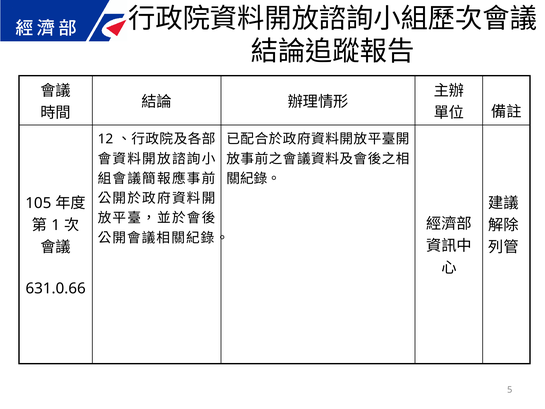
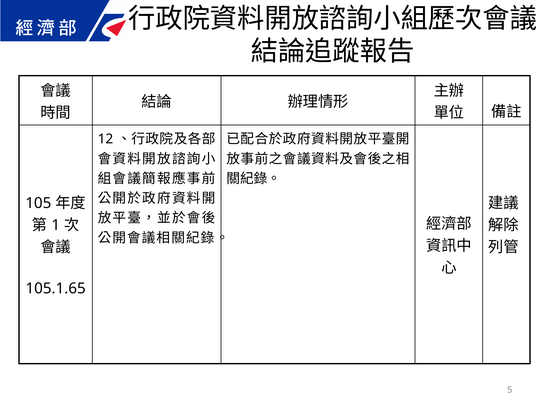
631.0.66: 631.0.66 -> 105.1.65
